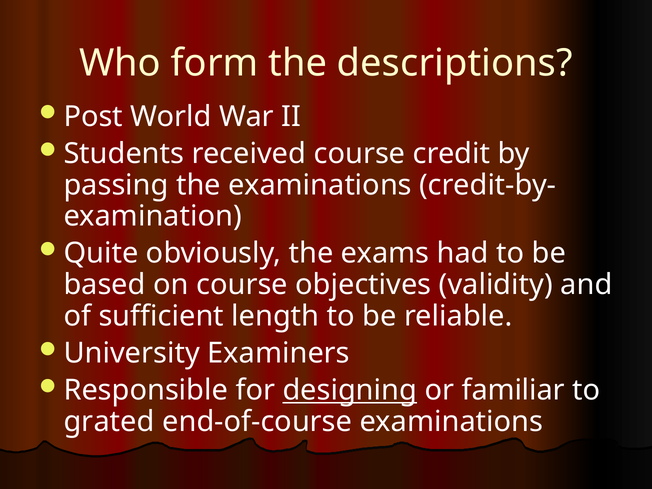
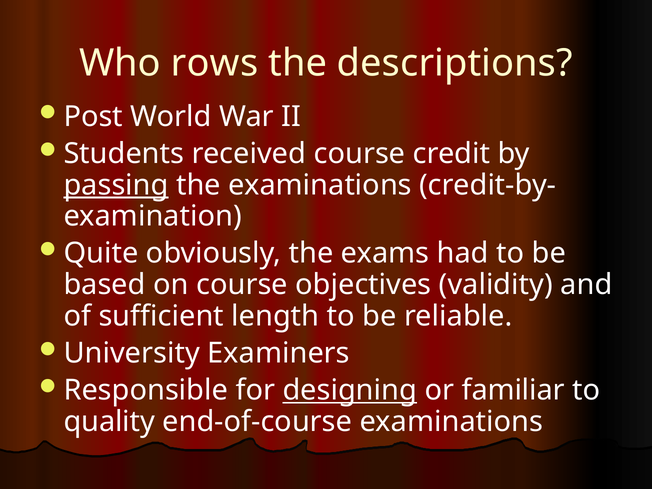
form: form -> rows
passing underline: none -> present
grated: grated -> quality
